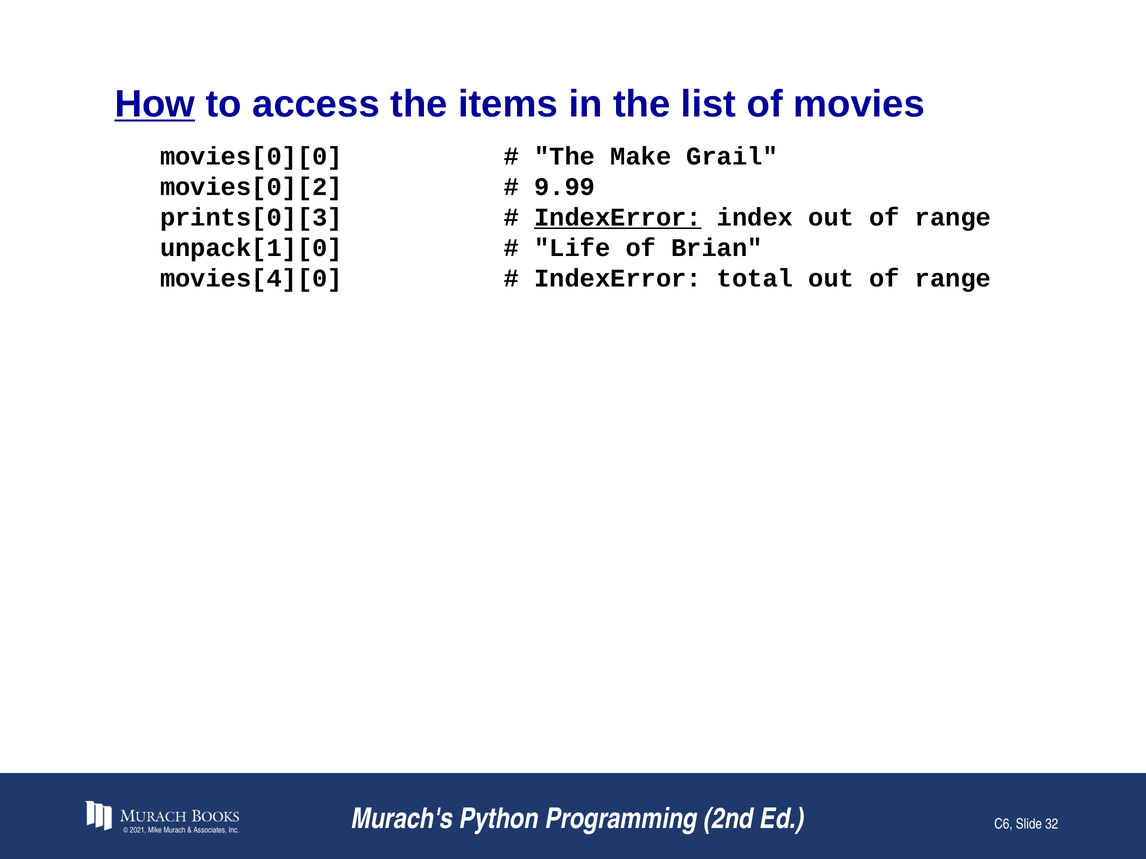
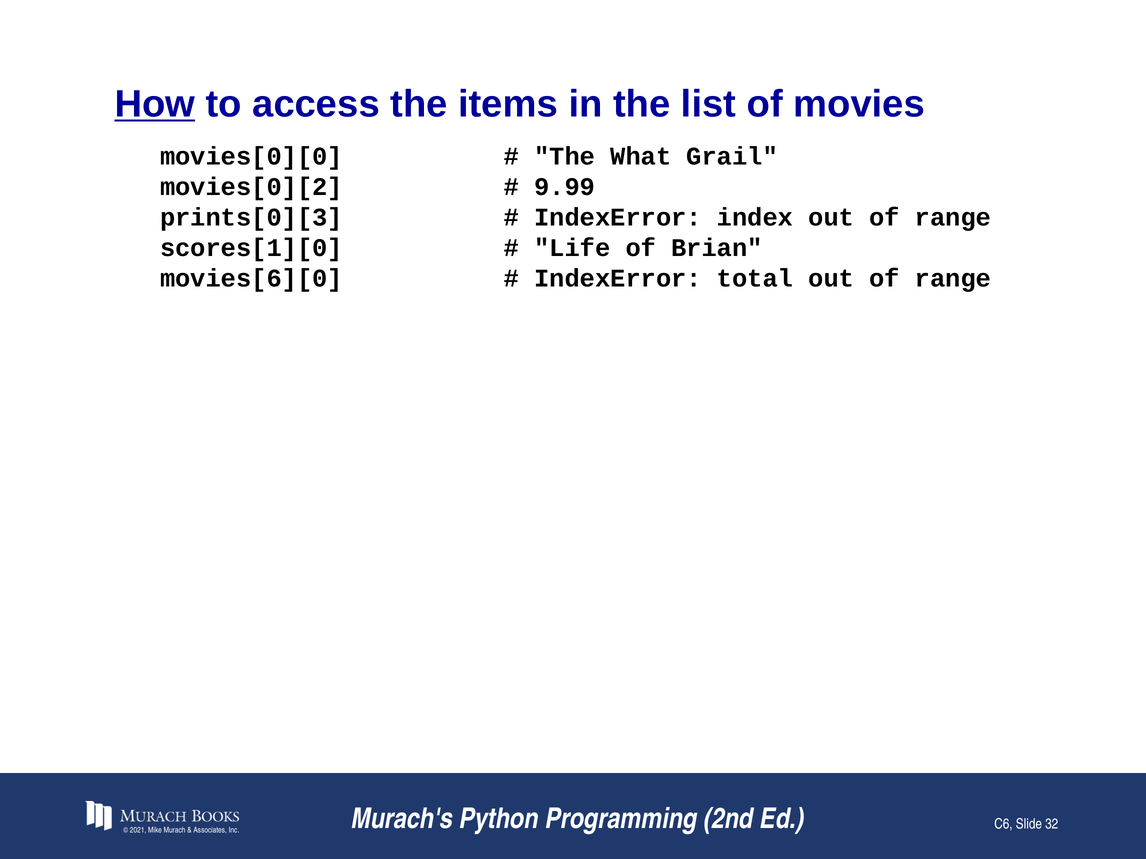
Make: Make -> What
IndexError at (618, 218) underline: present -> none
unpack[1][0: unpack[1][0 -> scores[1][0
movies[4][0: movies[4][0 -> movies[6][0
